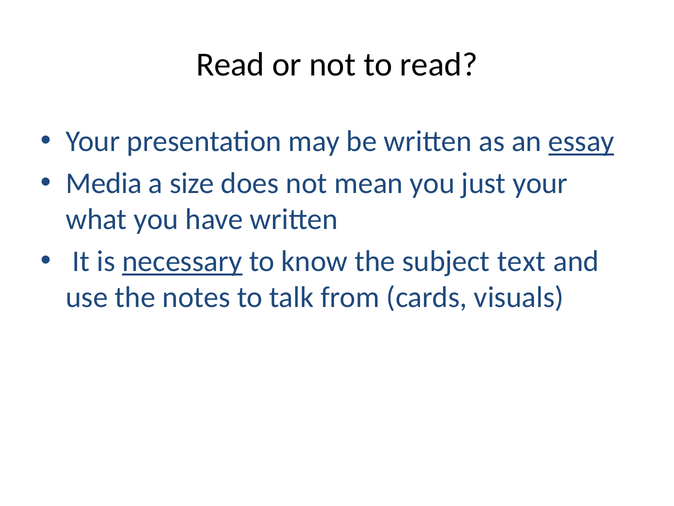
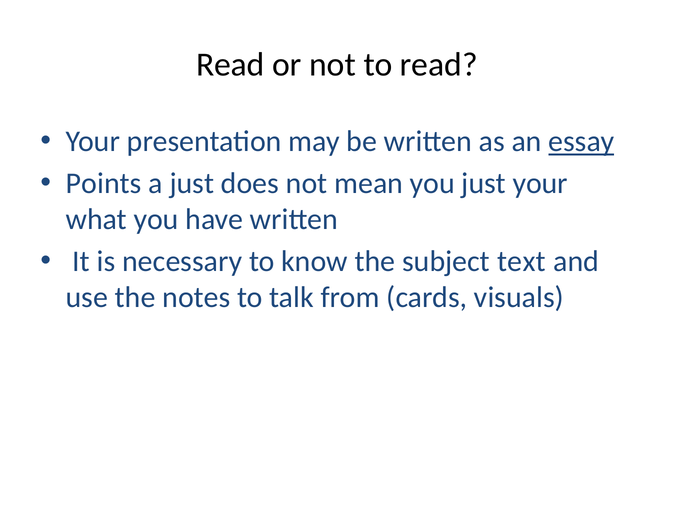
Media: Media -> Points
a size: size -> just
necessary underline: present -> none
